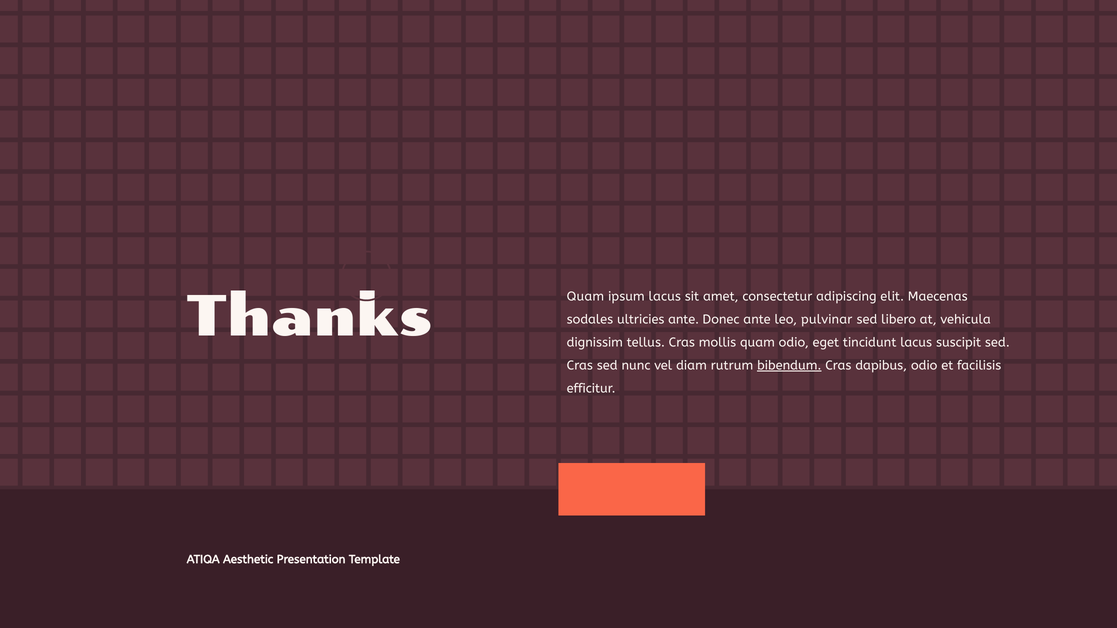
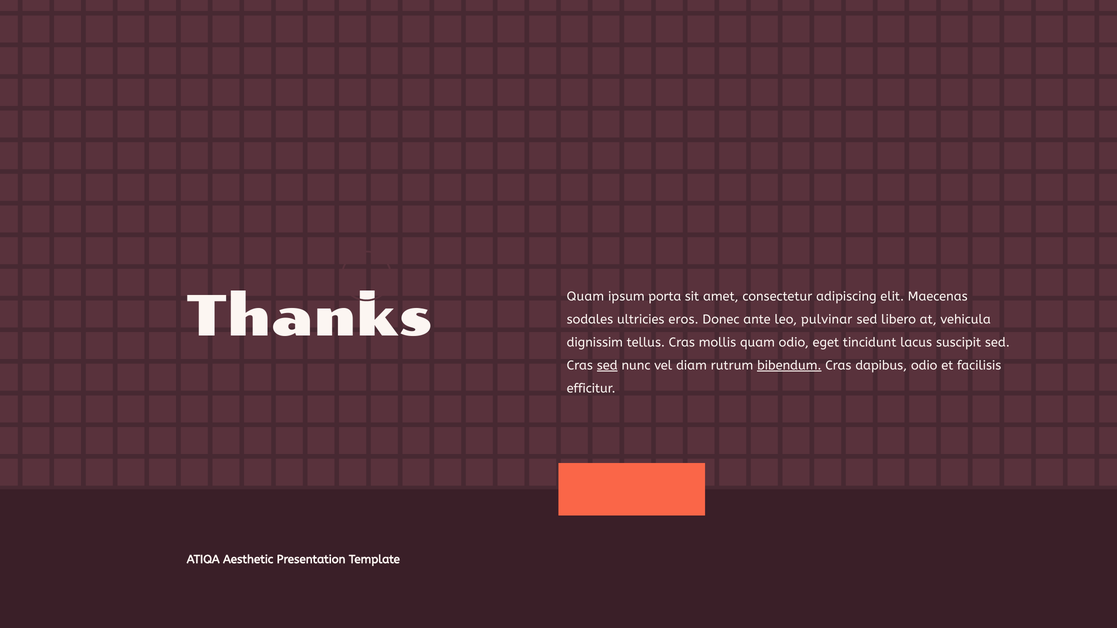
ipsum lacus: lacus -> porta
ultricies ante: ante -> eros
sed at (607, 366) underline: none -> present
